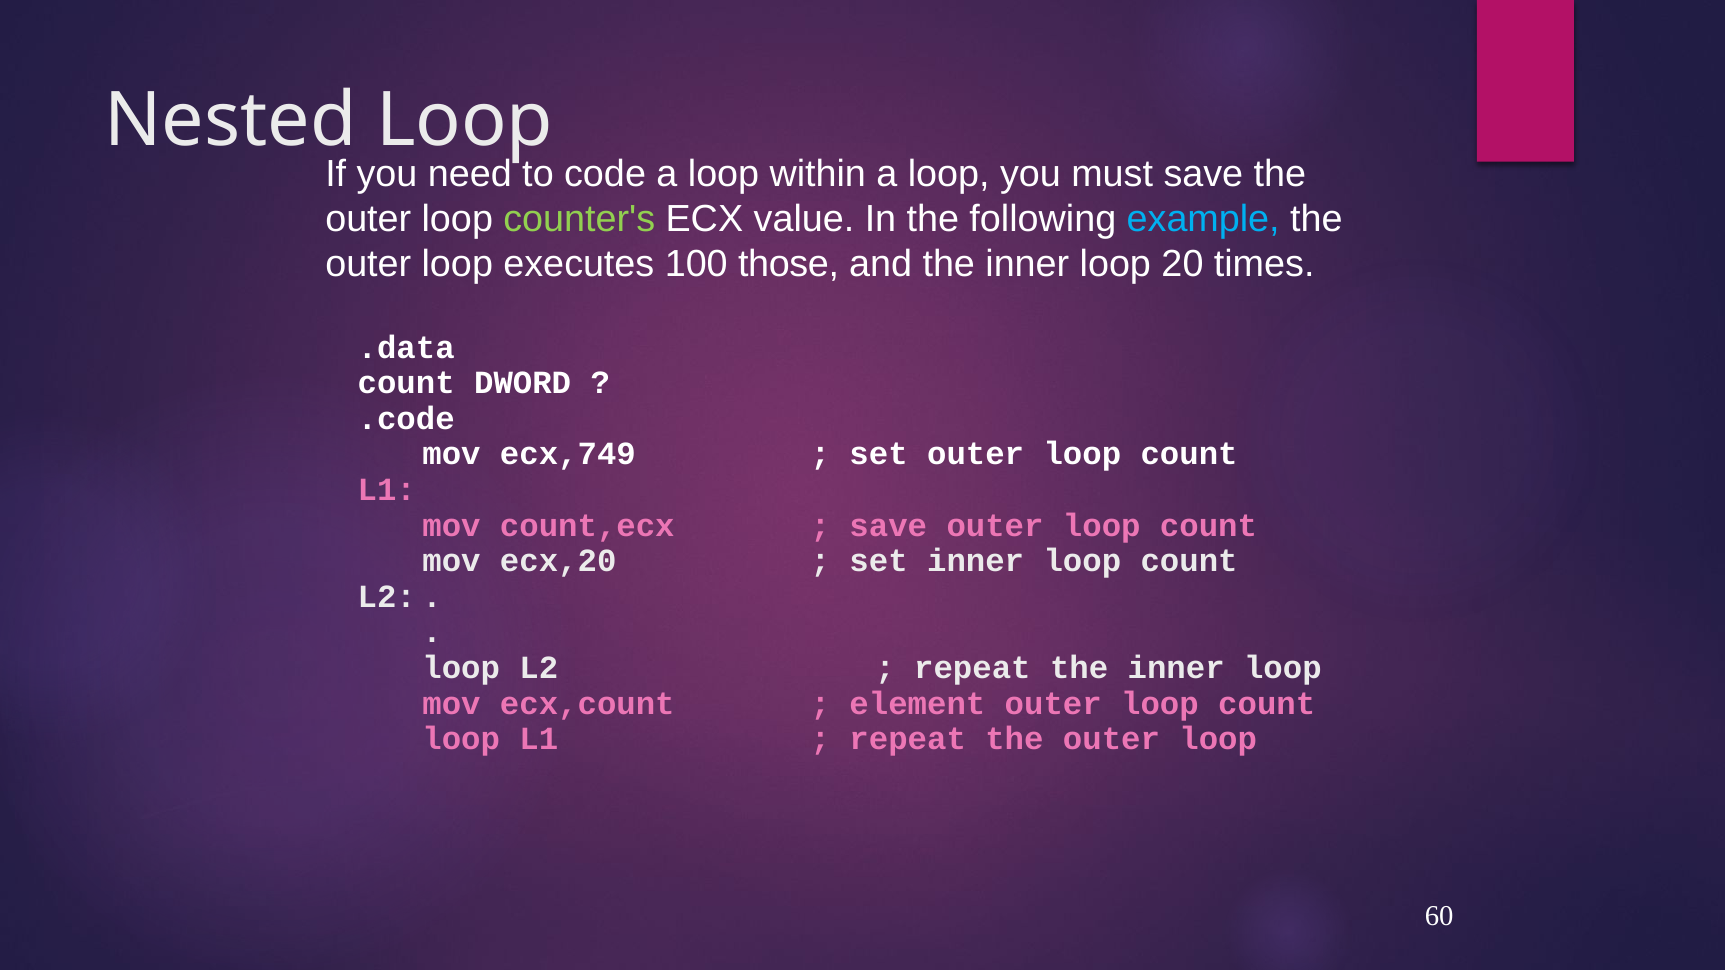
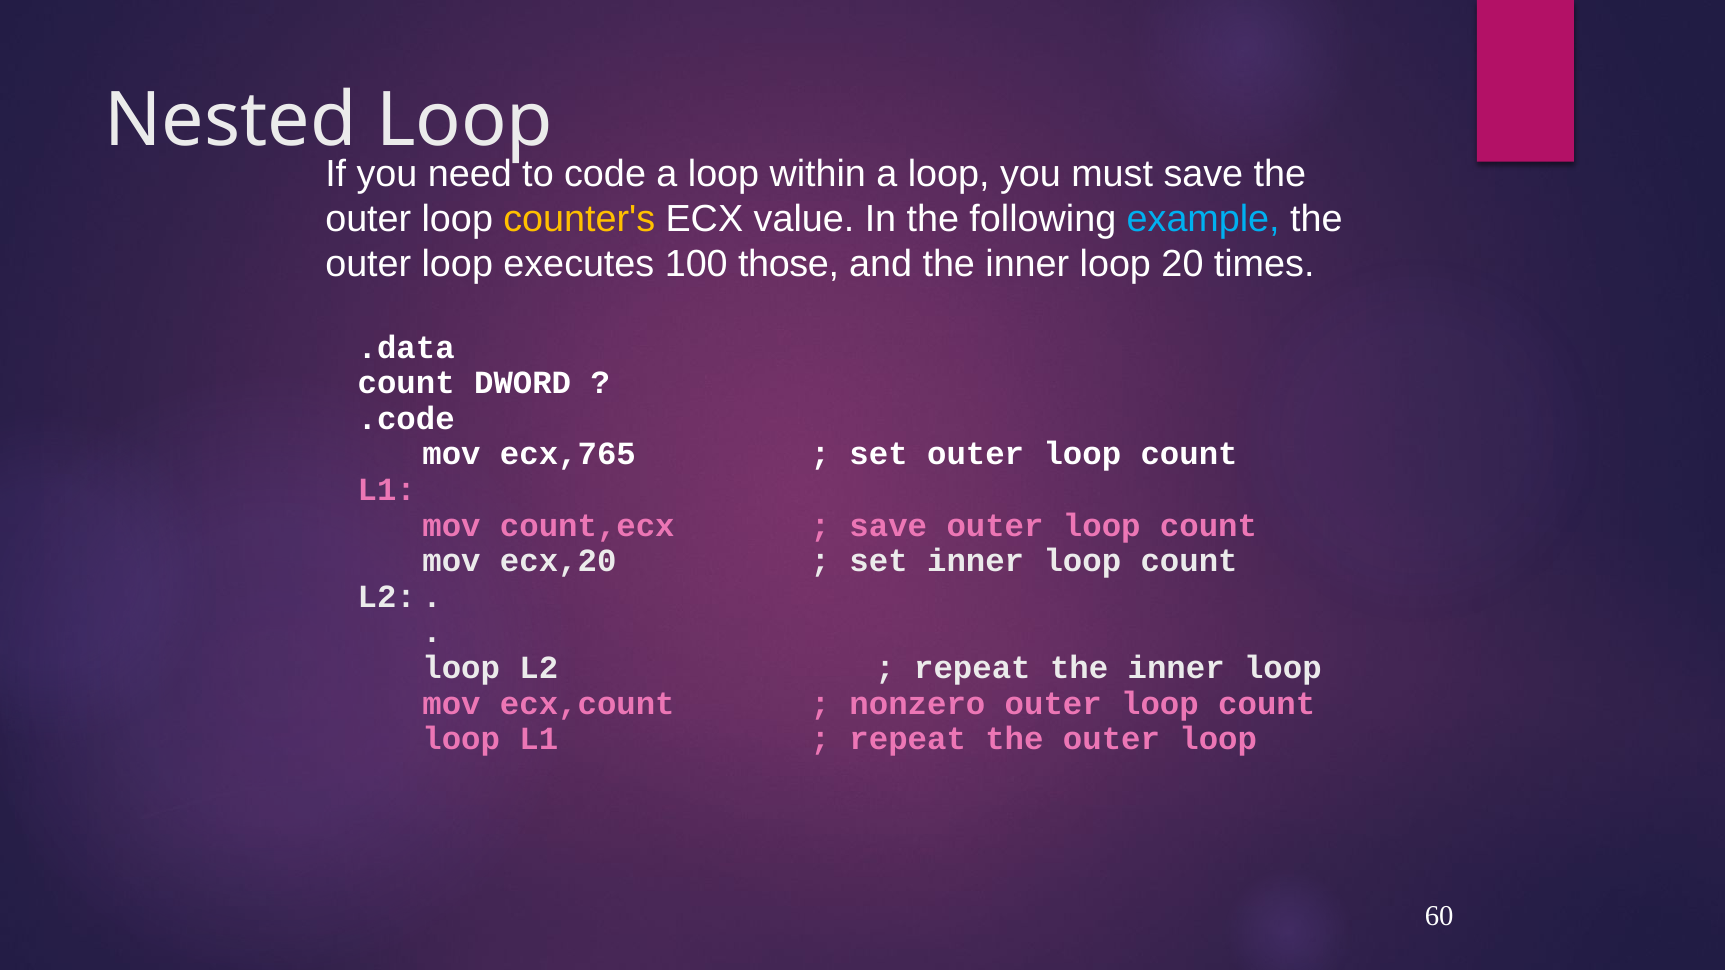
counter's colour: light green -> yellow
ecx,749: ecx,749 -> ecx,765
element: element -> nonzero
